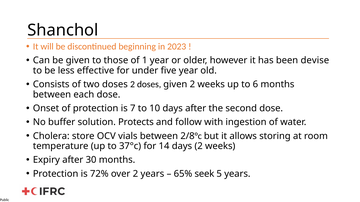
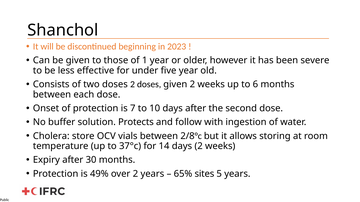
devise: devise -> severe
72%: 72% -> 49%
seek: seek -> sites
